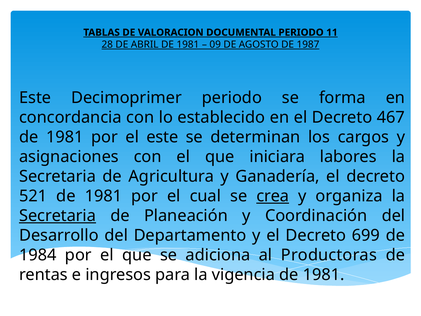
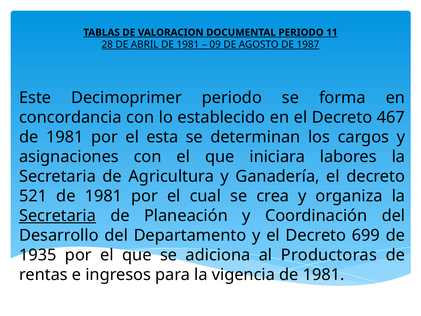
el este: este -> esta
crea underline: present -> none
1984: 1984 -> 1935
